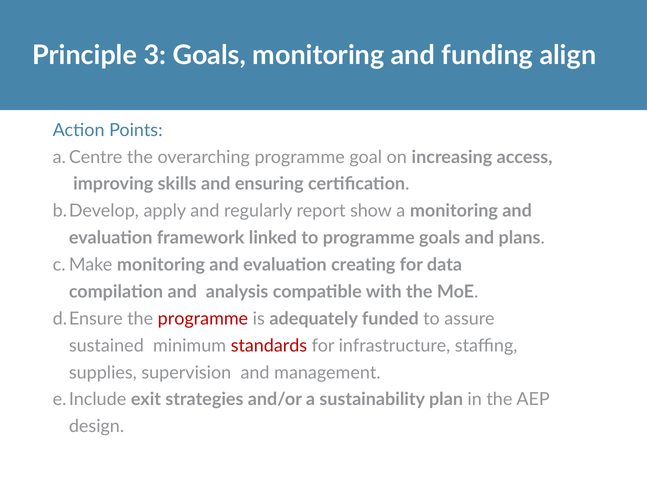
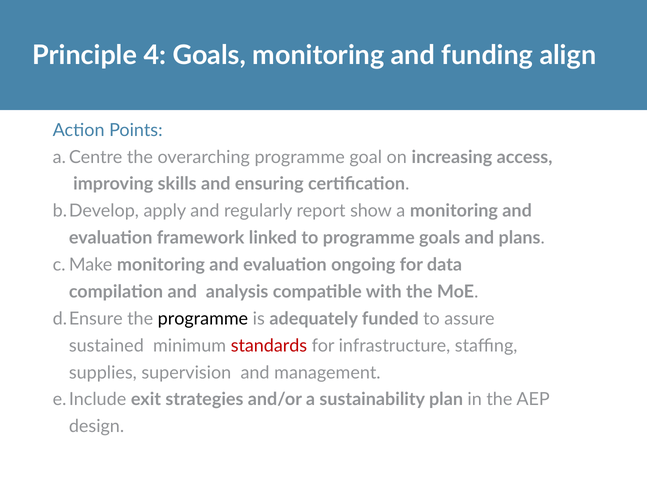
3: 3 -> 4
creating: creating -> ongoing
programme at (203, 319) colour: red -> black
